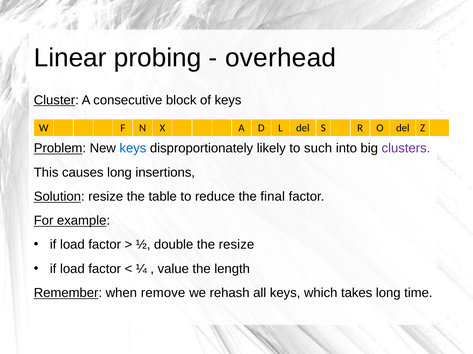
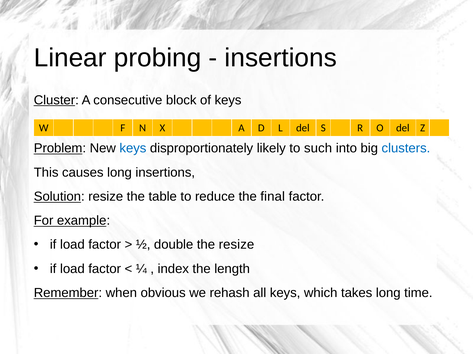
overhead at (281, 58): overhead -> insertions
clusters colour: purple -> blue
value: value -> index
remove: remove -> obvious
